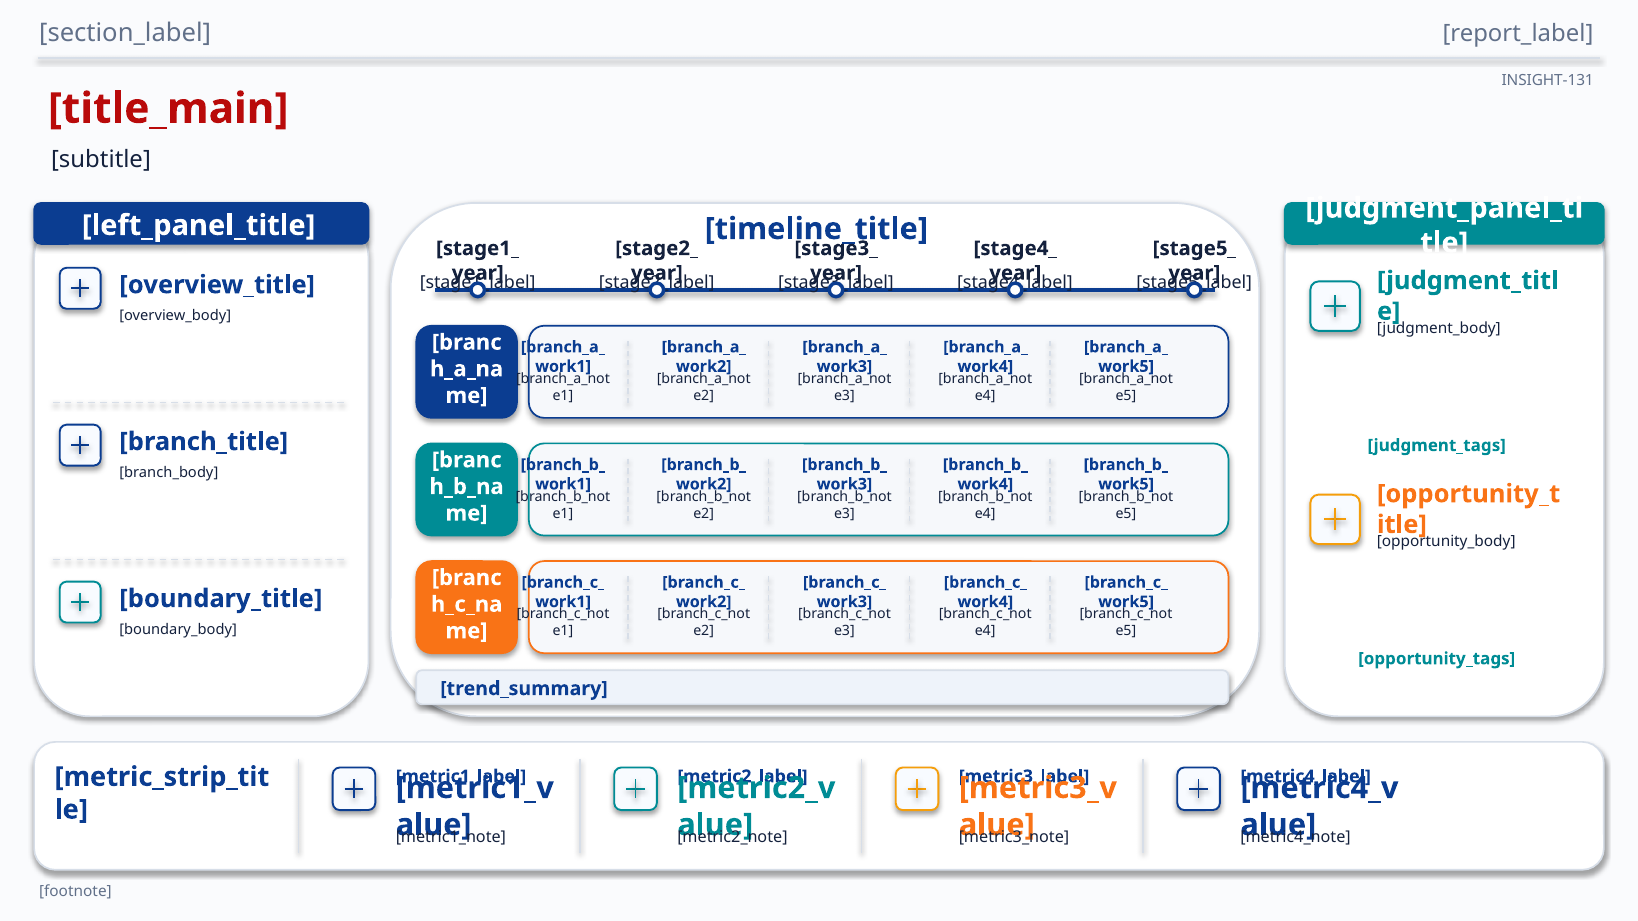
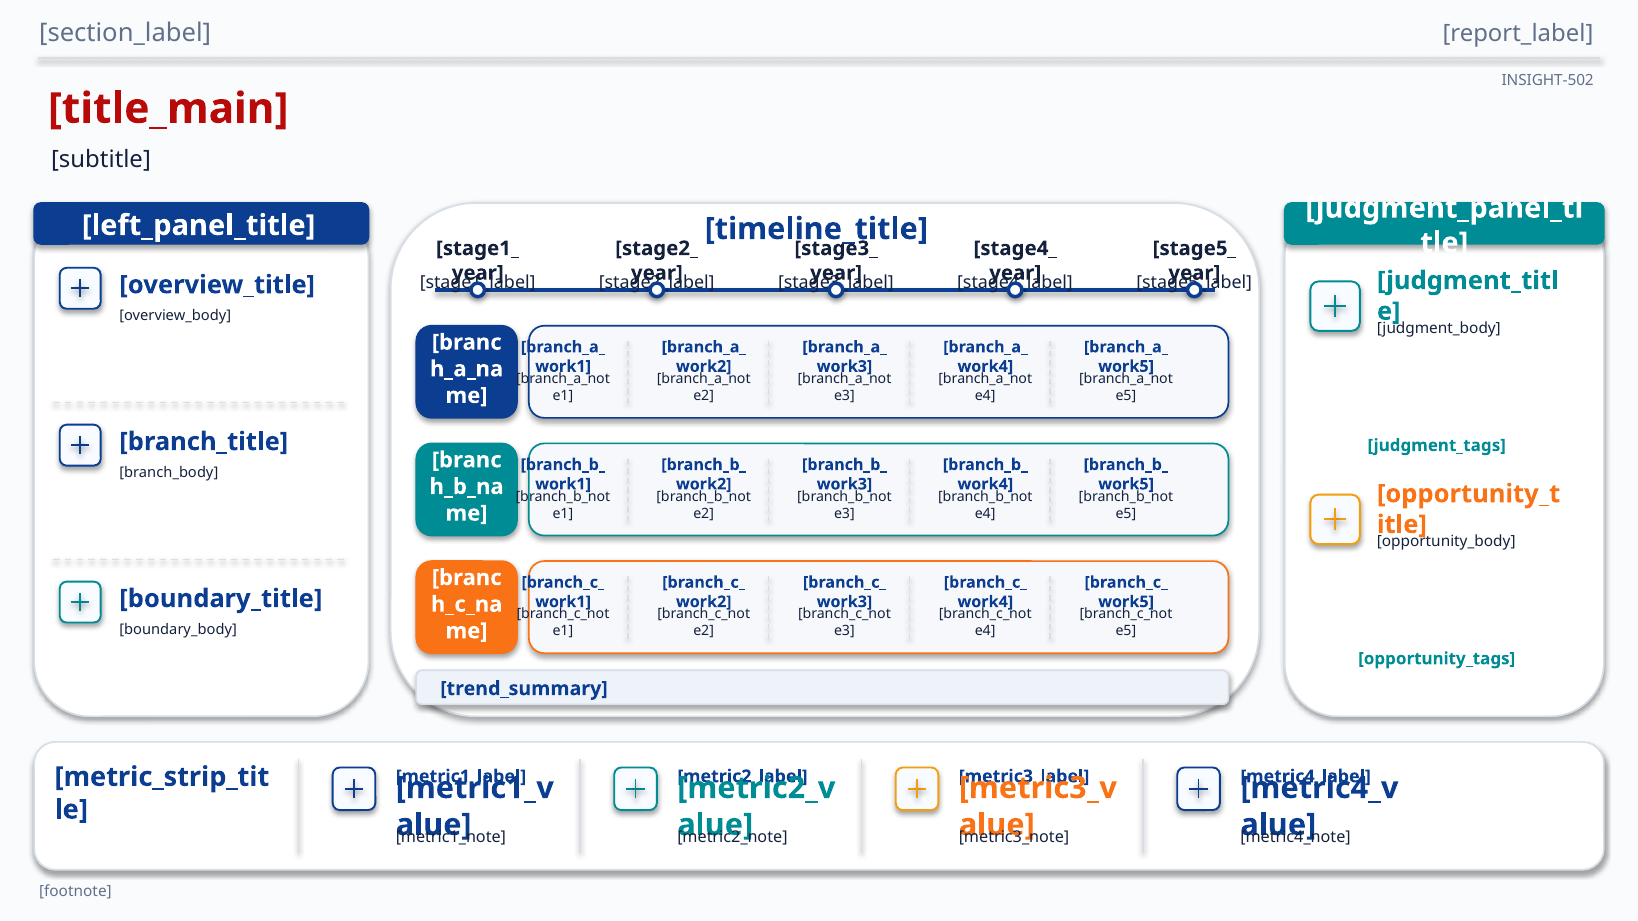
INSIGHT-131: INSIGHT-131 -> INSIGHT-502
